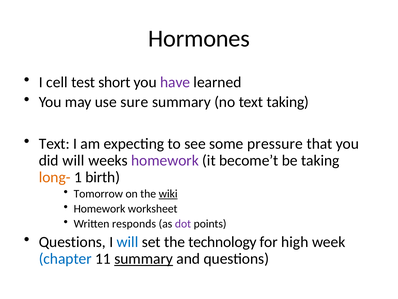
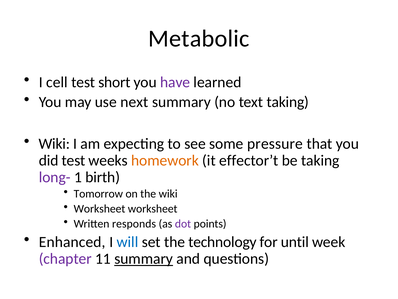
Hormones: Hormones -> Metabolic
sure: sure -> next
Text at (54, 144): Text -> Wiki
did will: will -> test
homework at (165, 160) colour: purple -> orange
become’t: become’t -> effector’t
long- colour: orange -> purple
wiki at (168, 194) underline: present -> none
Homework at (99, 208): Homework -> Worksheet
Questions at (72, 242): Questions -> Enhanced
high: high -> until
chapter colour: blue -> purple
